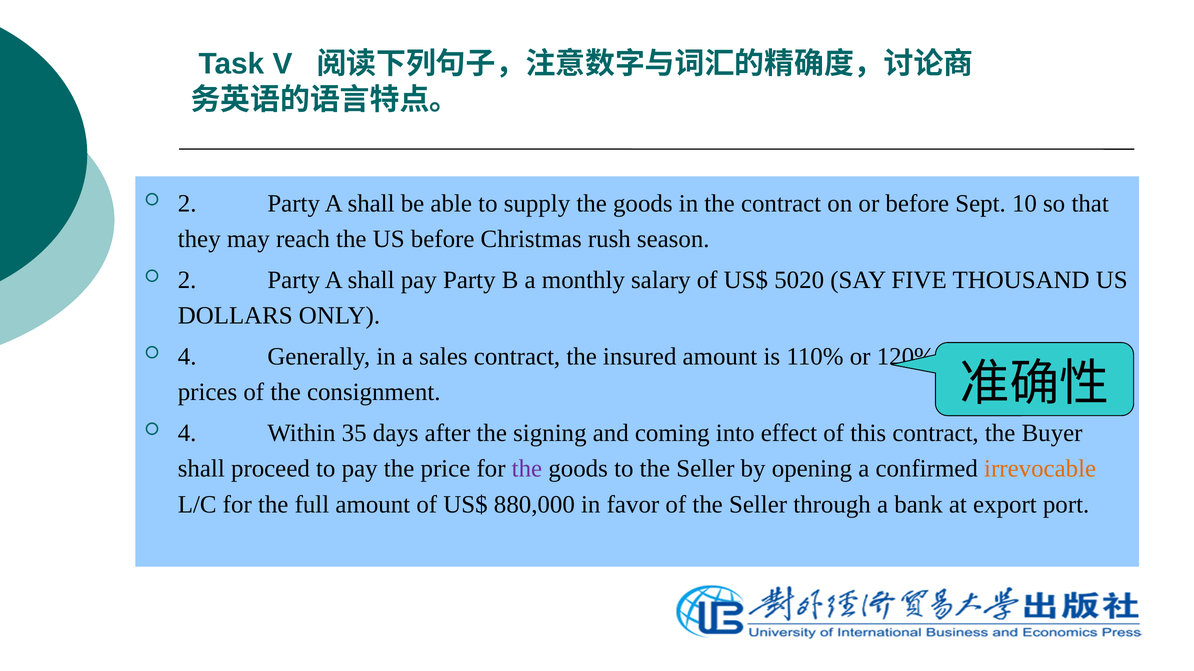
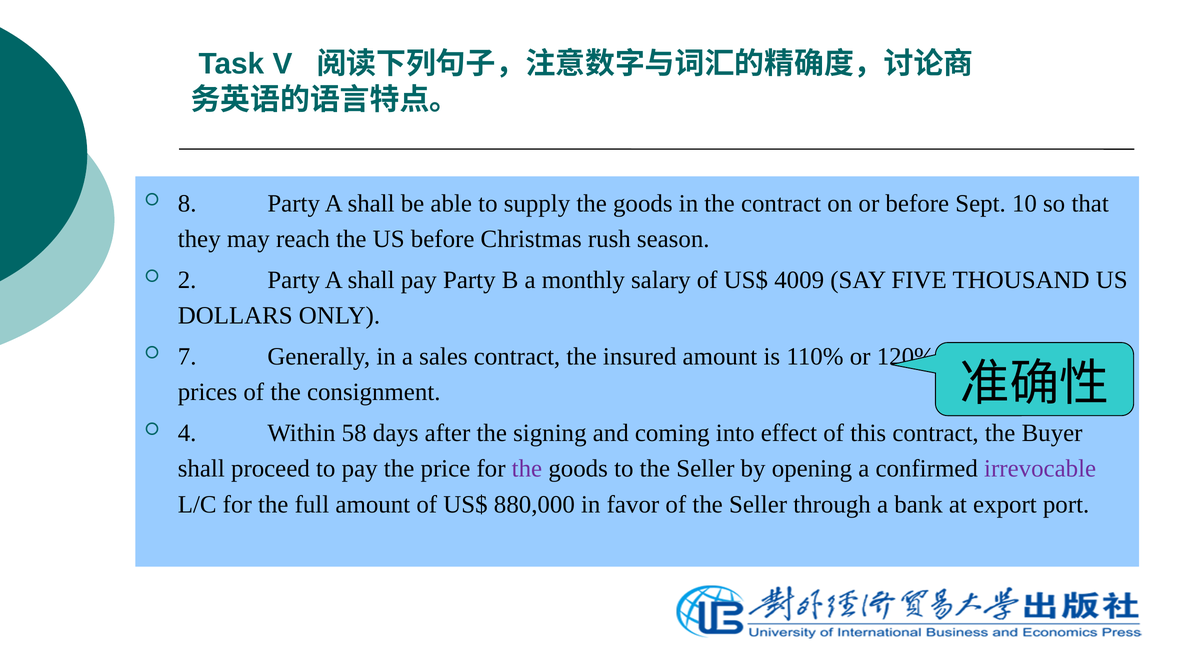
2 at (187, 204): 2 -> 8
5020: 5020 -> 4009
4 at (187, 357): 4 -> 7
35: 35 -> 58
irrevocable colour: orange -> purple
